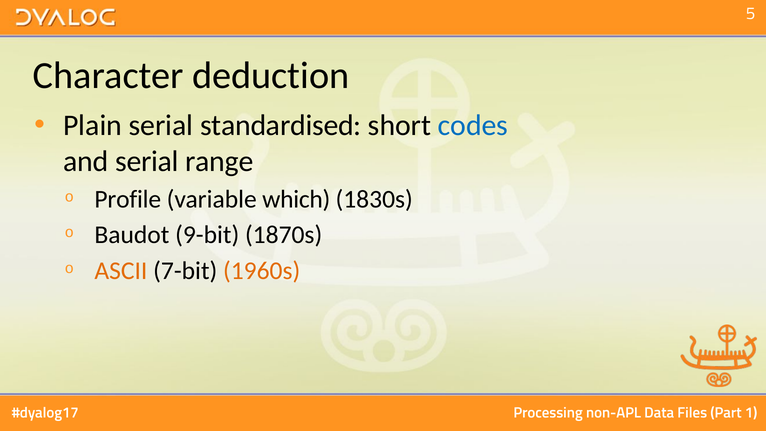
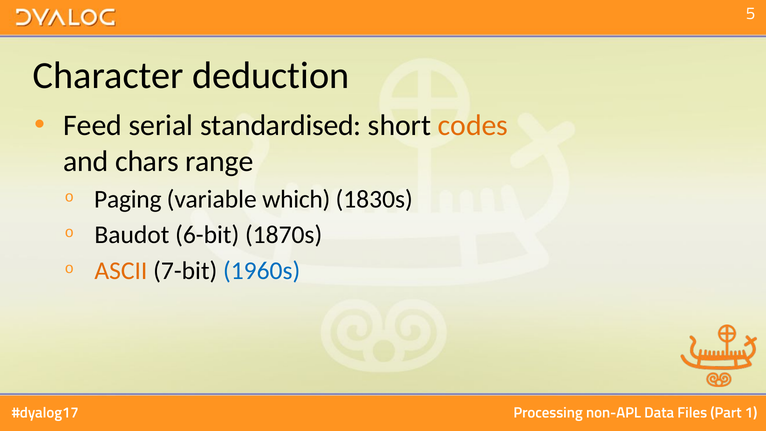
Plain: Plain -> Feed
codes colour: blue -> orange
and serial: serial -> chars
Profile: Profile -> Paging
9-bit: 9-bit -> 6-bit
1960s colour: orange -> blue
